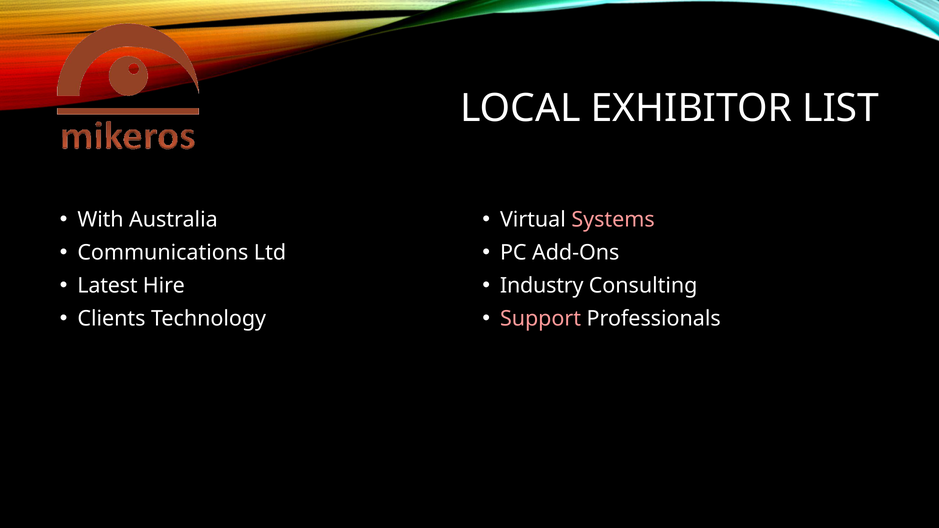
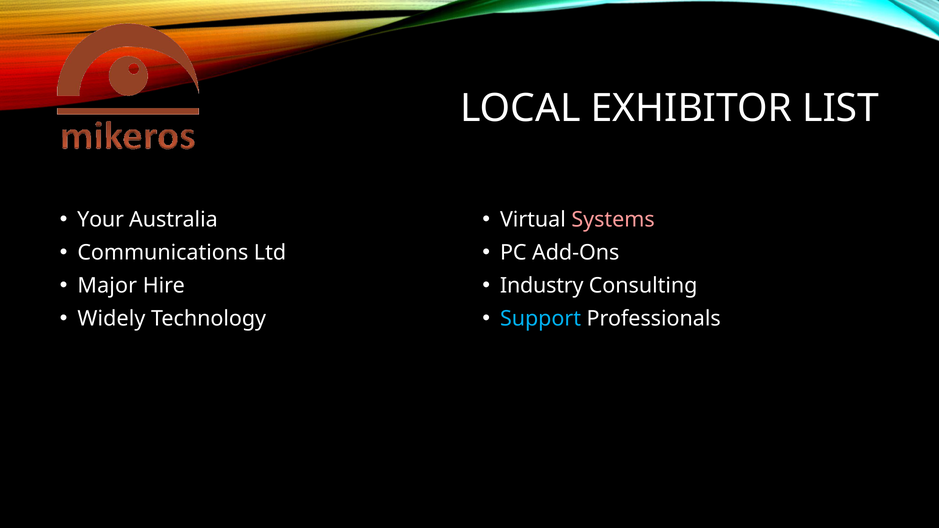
With: With -> Your
Latest: Latest -> Major
Clients: Clients -> Widely
Support colour: pink -> light blue
